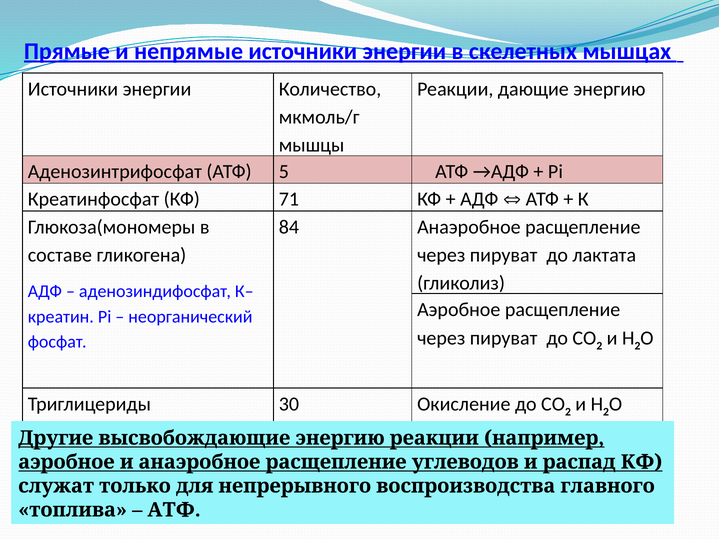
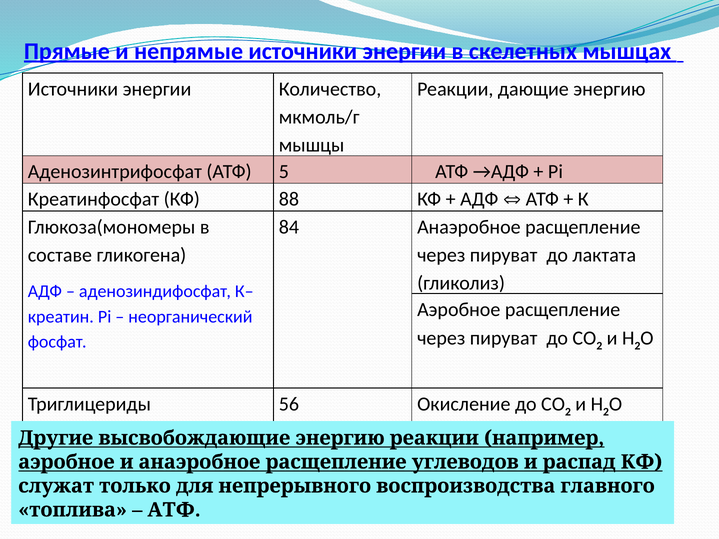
71: 71 -> 88
30: 30 -> 56
